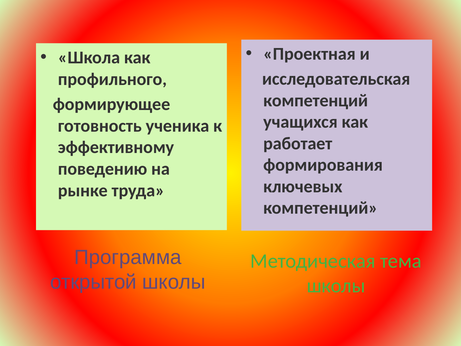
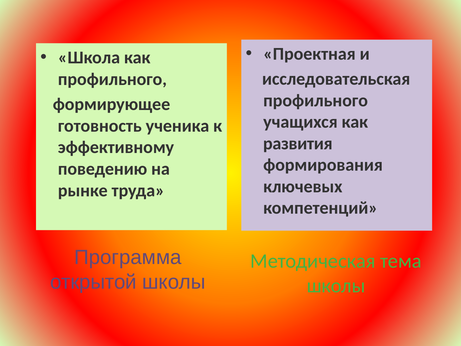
компетенций at (316, 100): компетенций -> профильного
работает: работает -> развития
